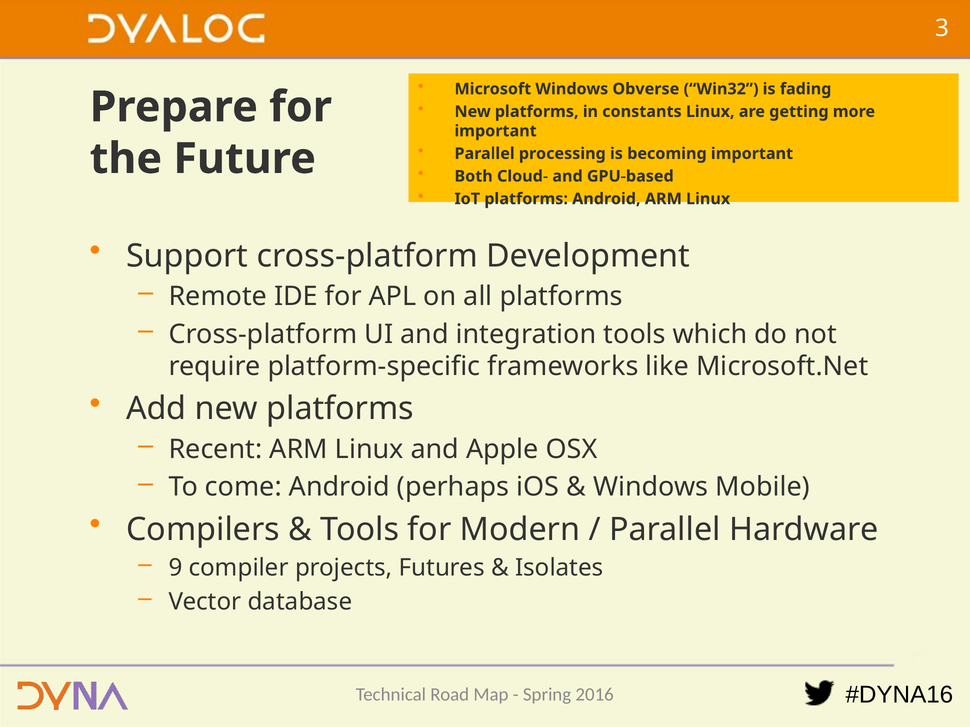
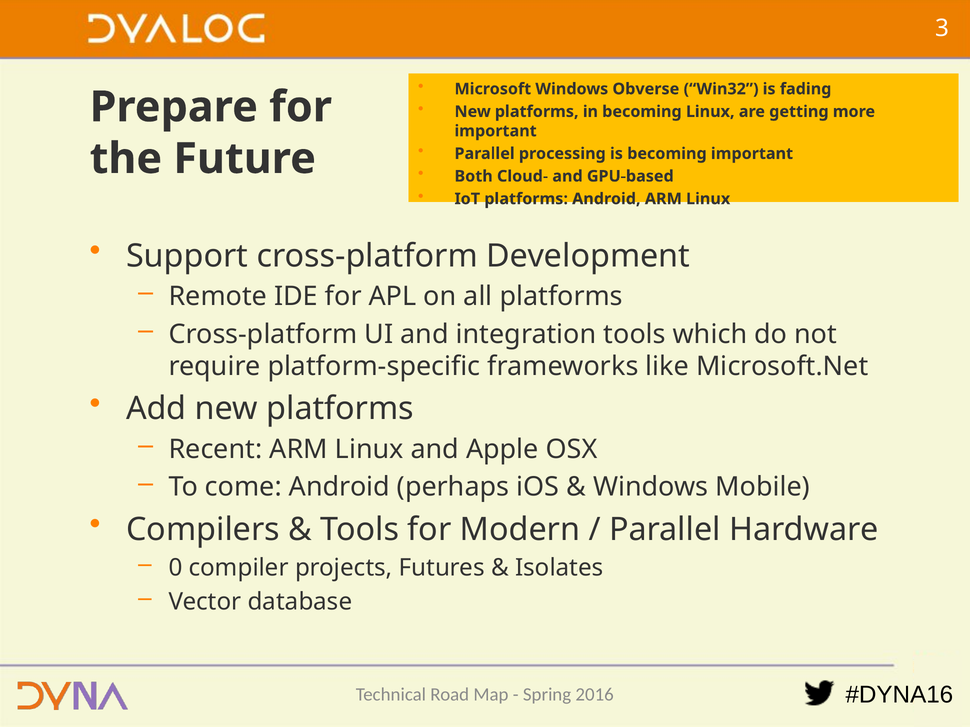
in constants: constants -> becoming
9: 9 -> 0
